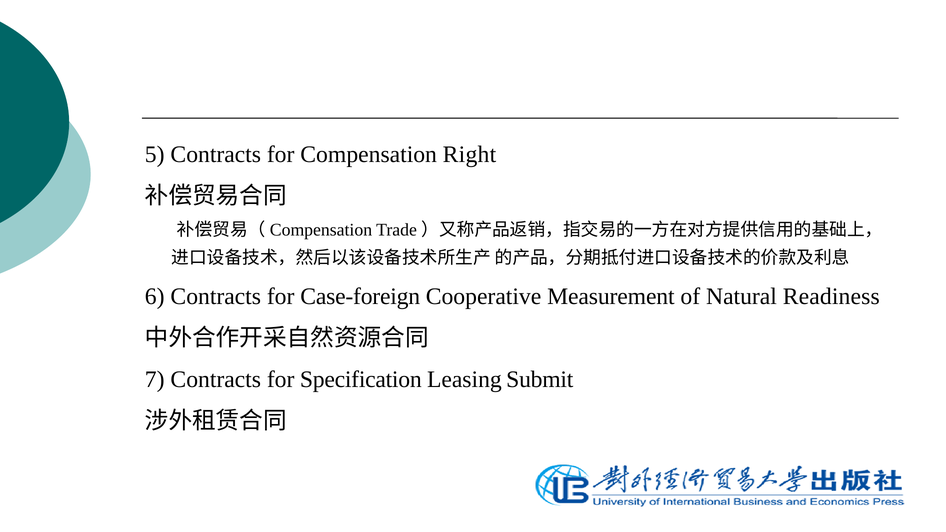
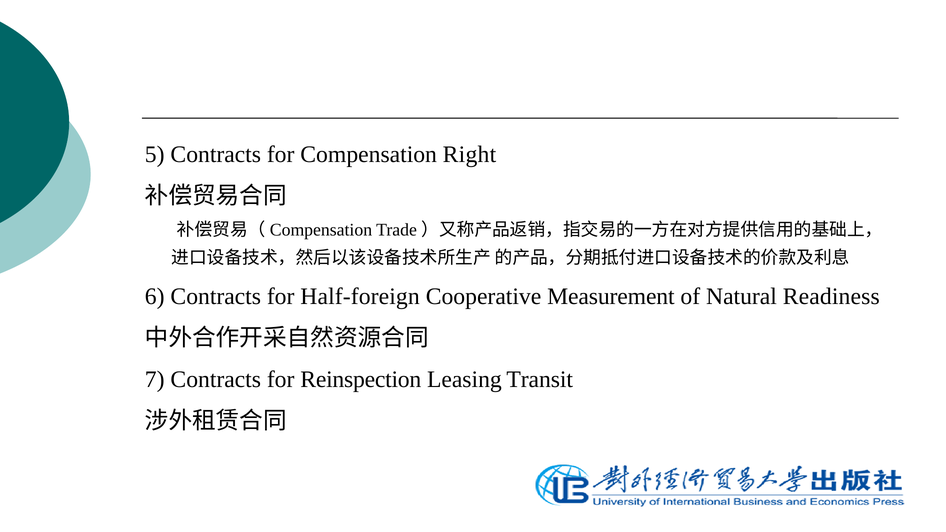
Case-foreign: Case-foreign -> Half-foreign
Specification: Specification -> Reinspection
Submit: Submit -> Transit
